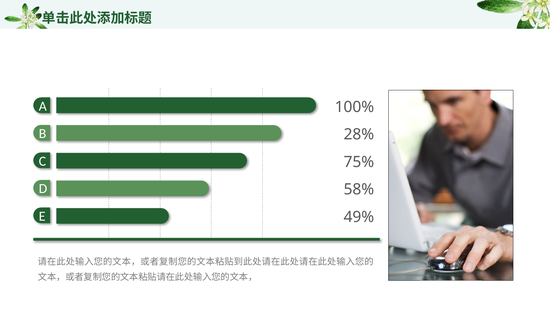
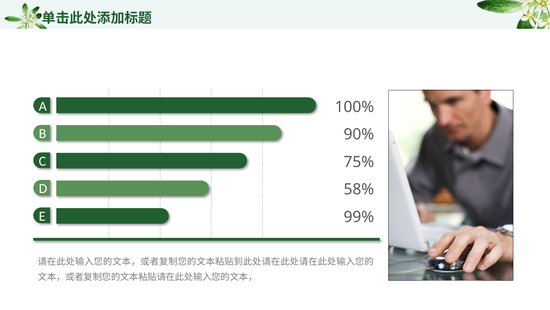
28%: 28% -> 90%
49%: 49% -> 99%
